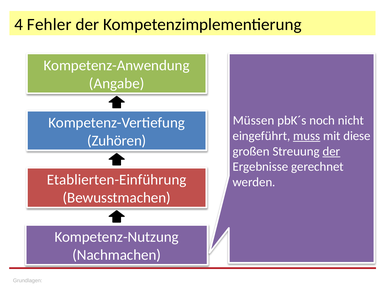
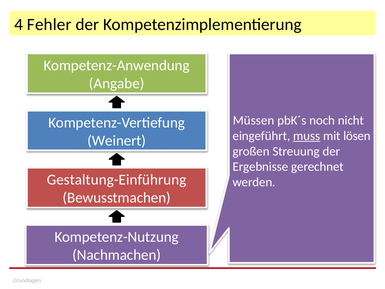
diese: diese -> lösen
Zuhören: Zuhören -> Weinert
der at (331, 151) underline: present -> none
Etablierten-Einführung: Etablierten-Einführung -> Gestaltung-Einführung
